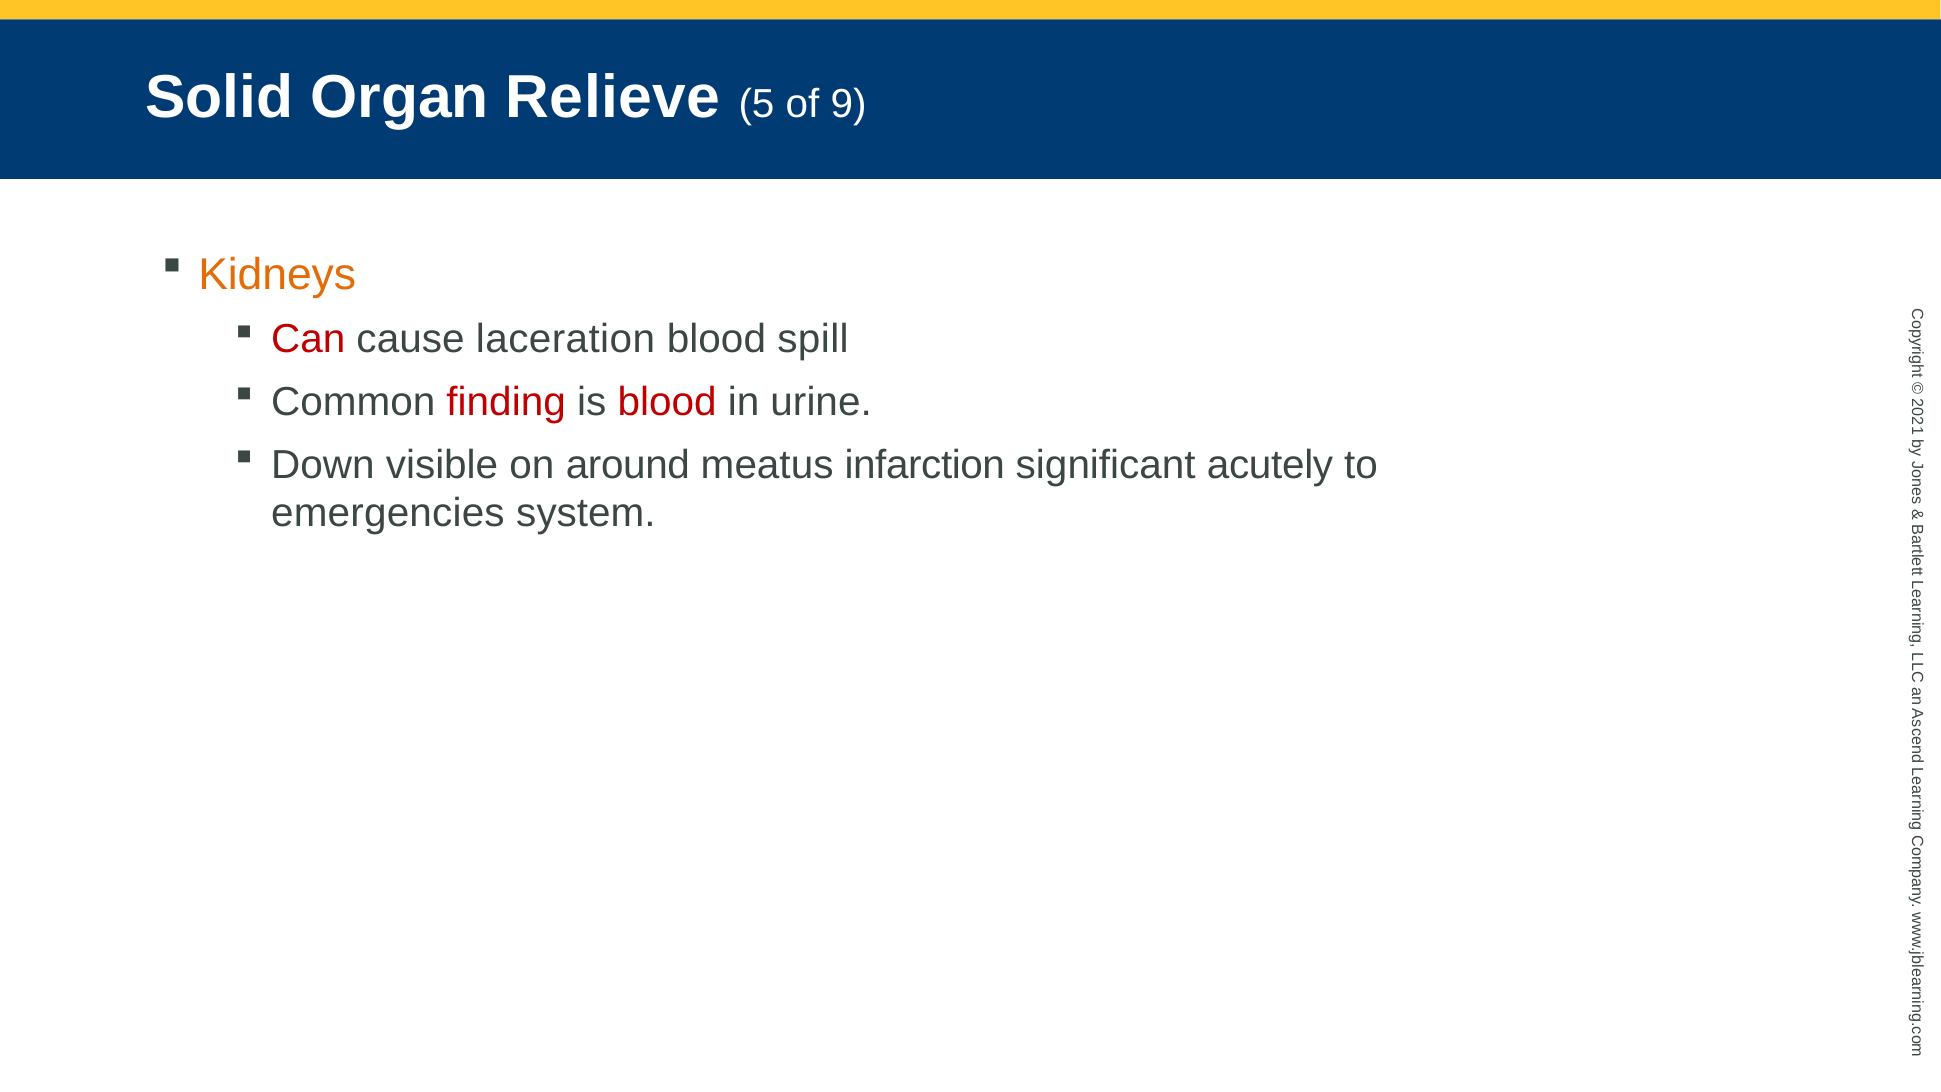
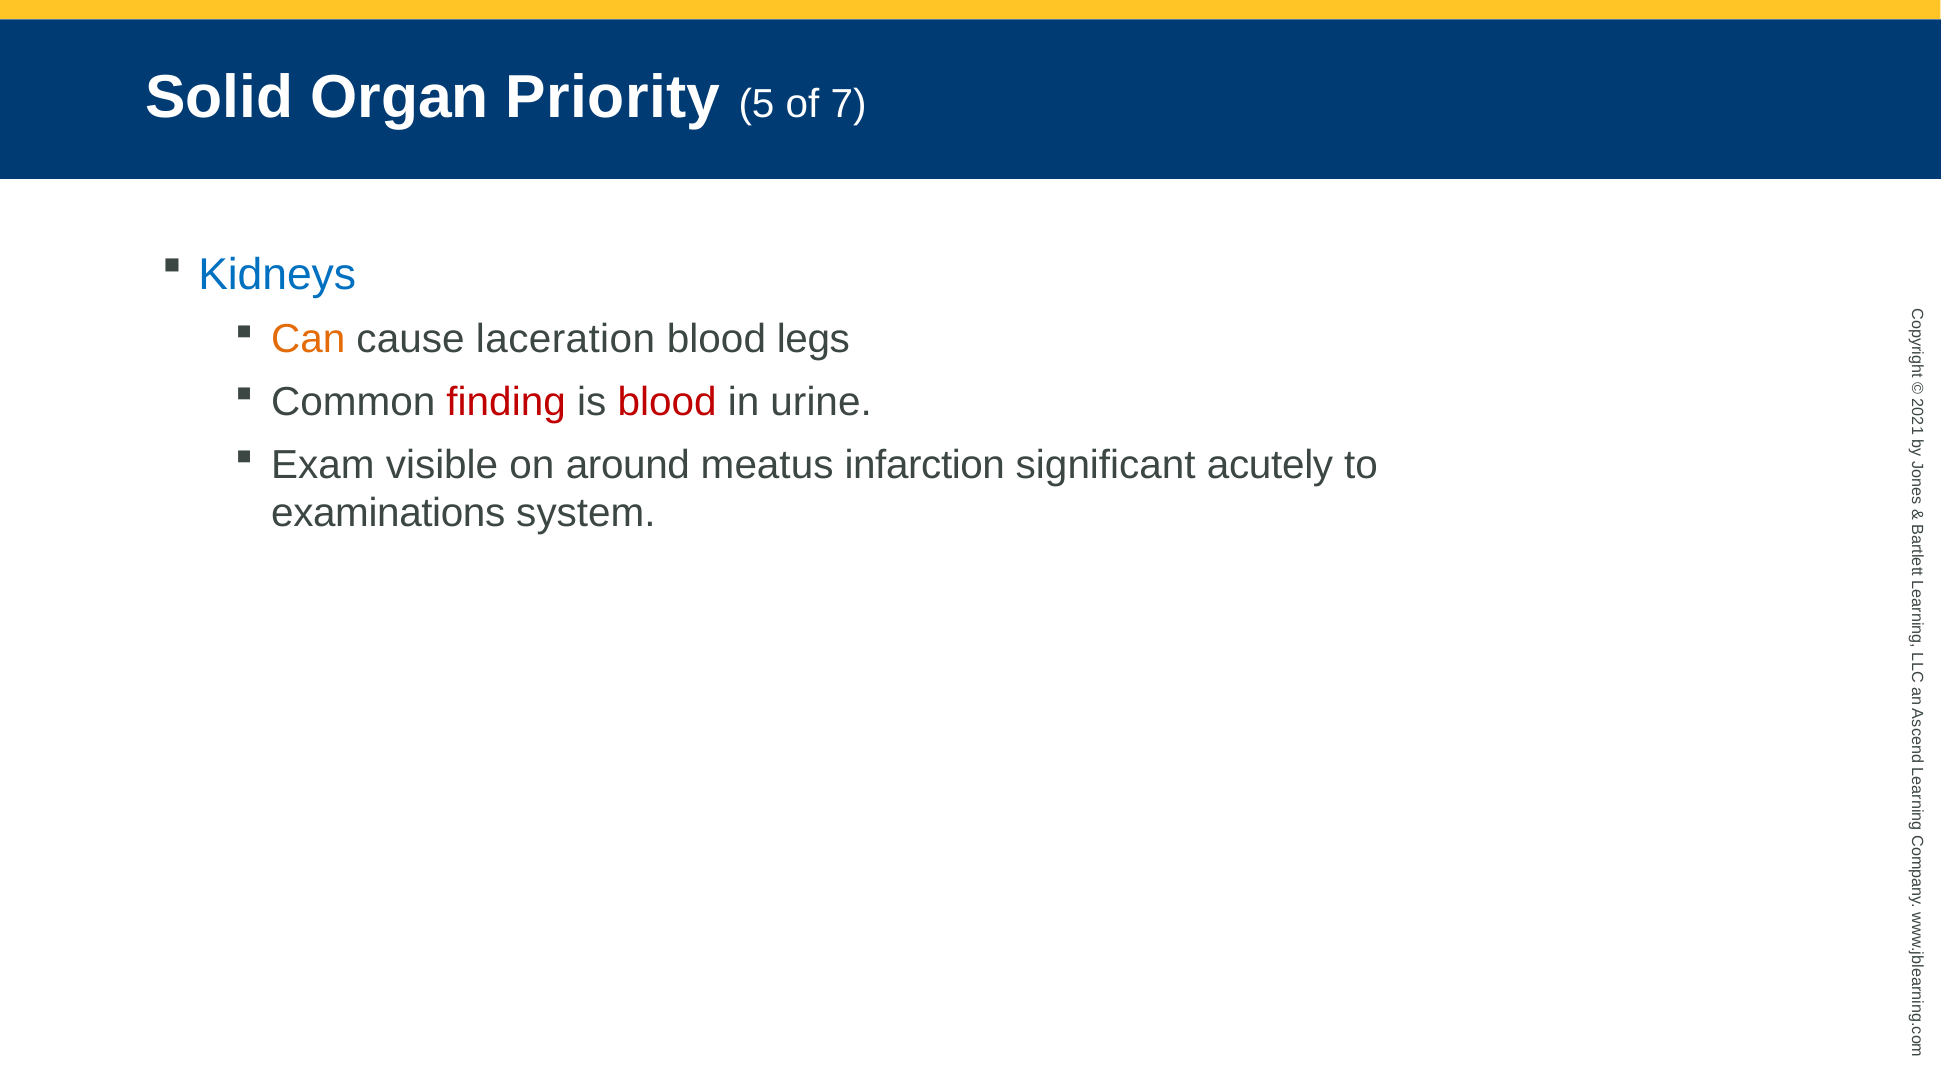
Relieve: Relieve -> Priority
9: 9 -> 7
Kidneys colour: orange -> blue
Can colour: red -> orange
spill: spill -> legs
Down: Down -> Exam
emergencies: emergencies -> examinations
